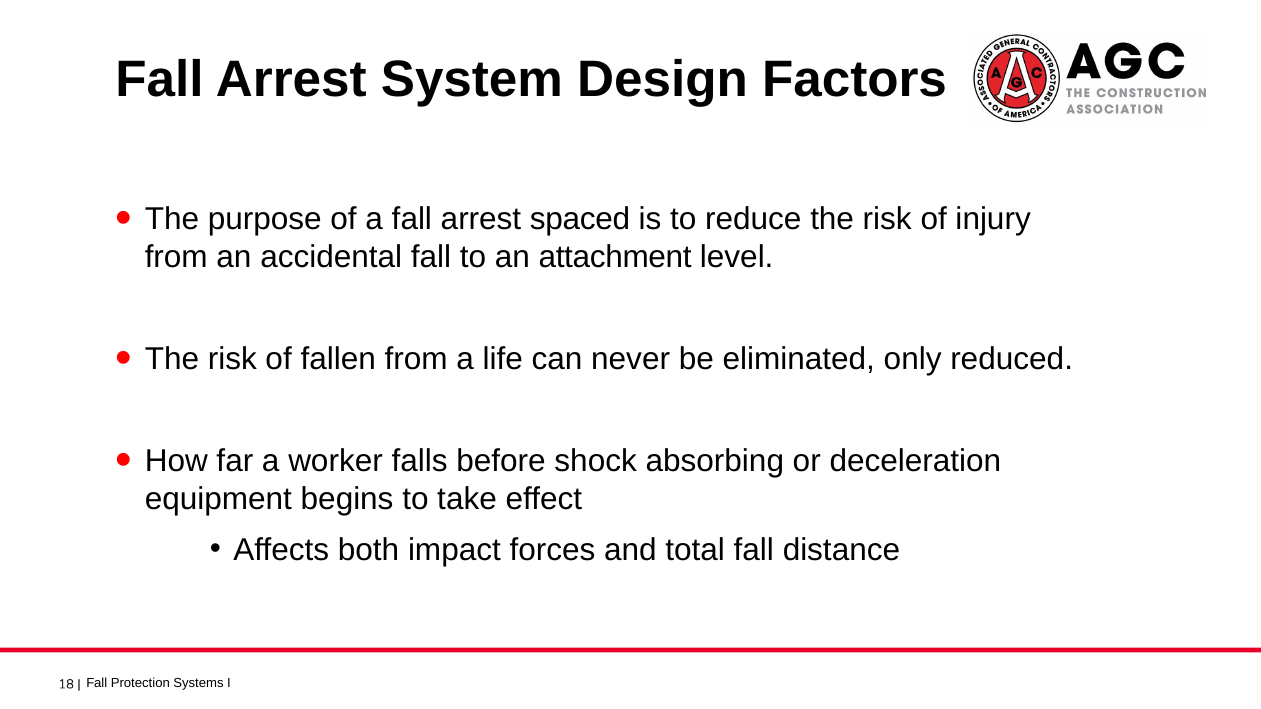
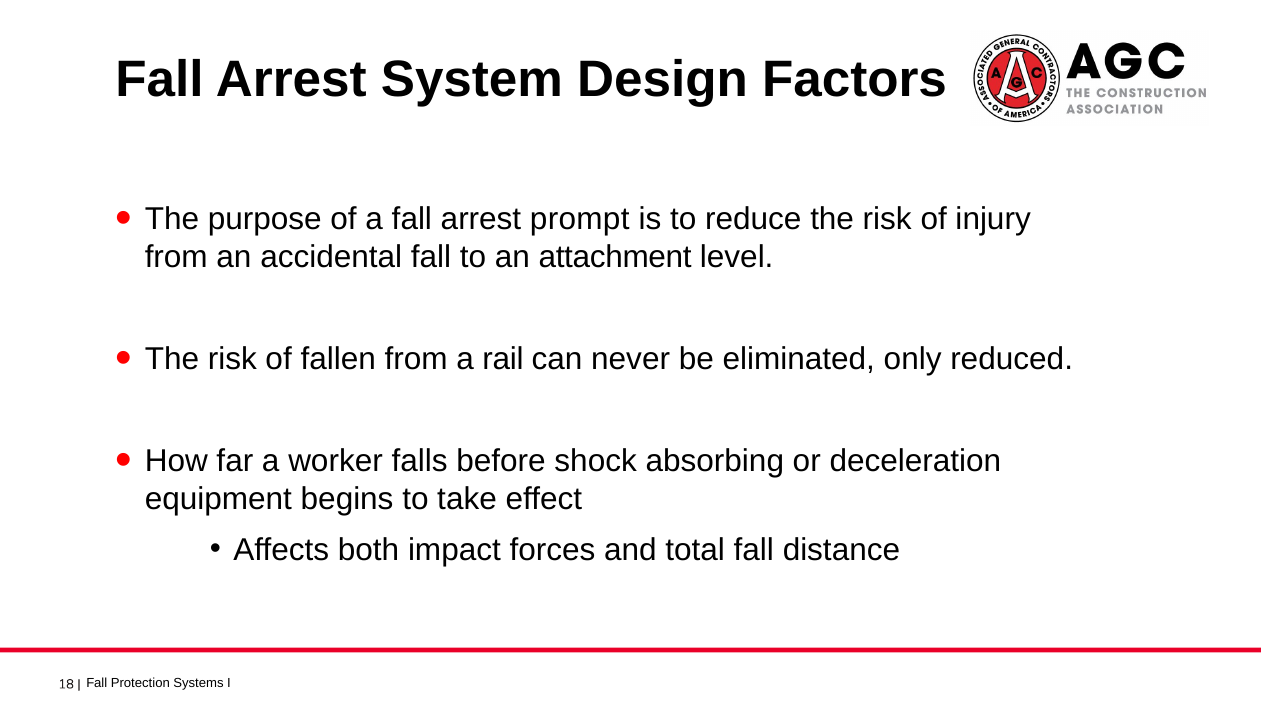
spaced: spaced -> prompt
life: life -> rail
